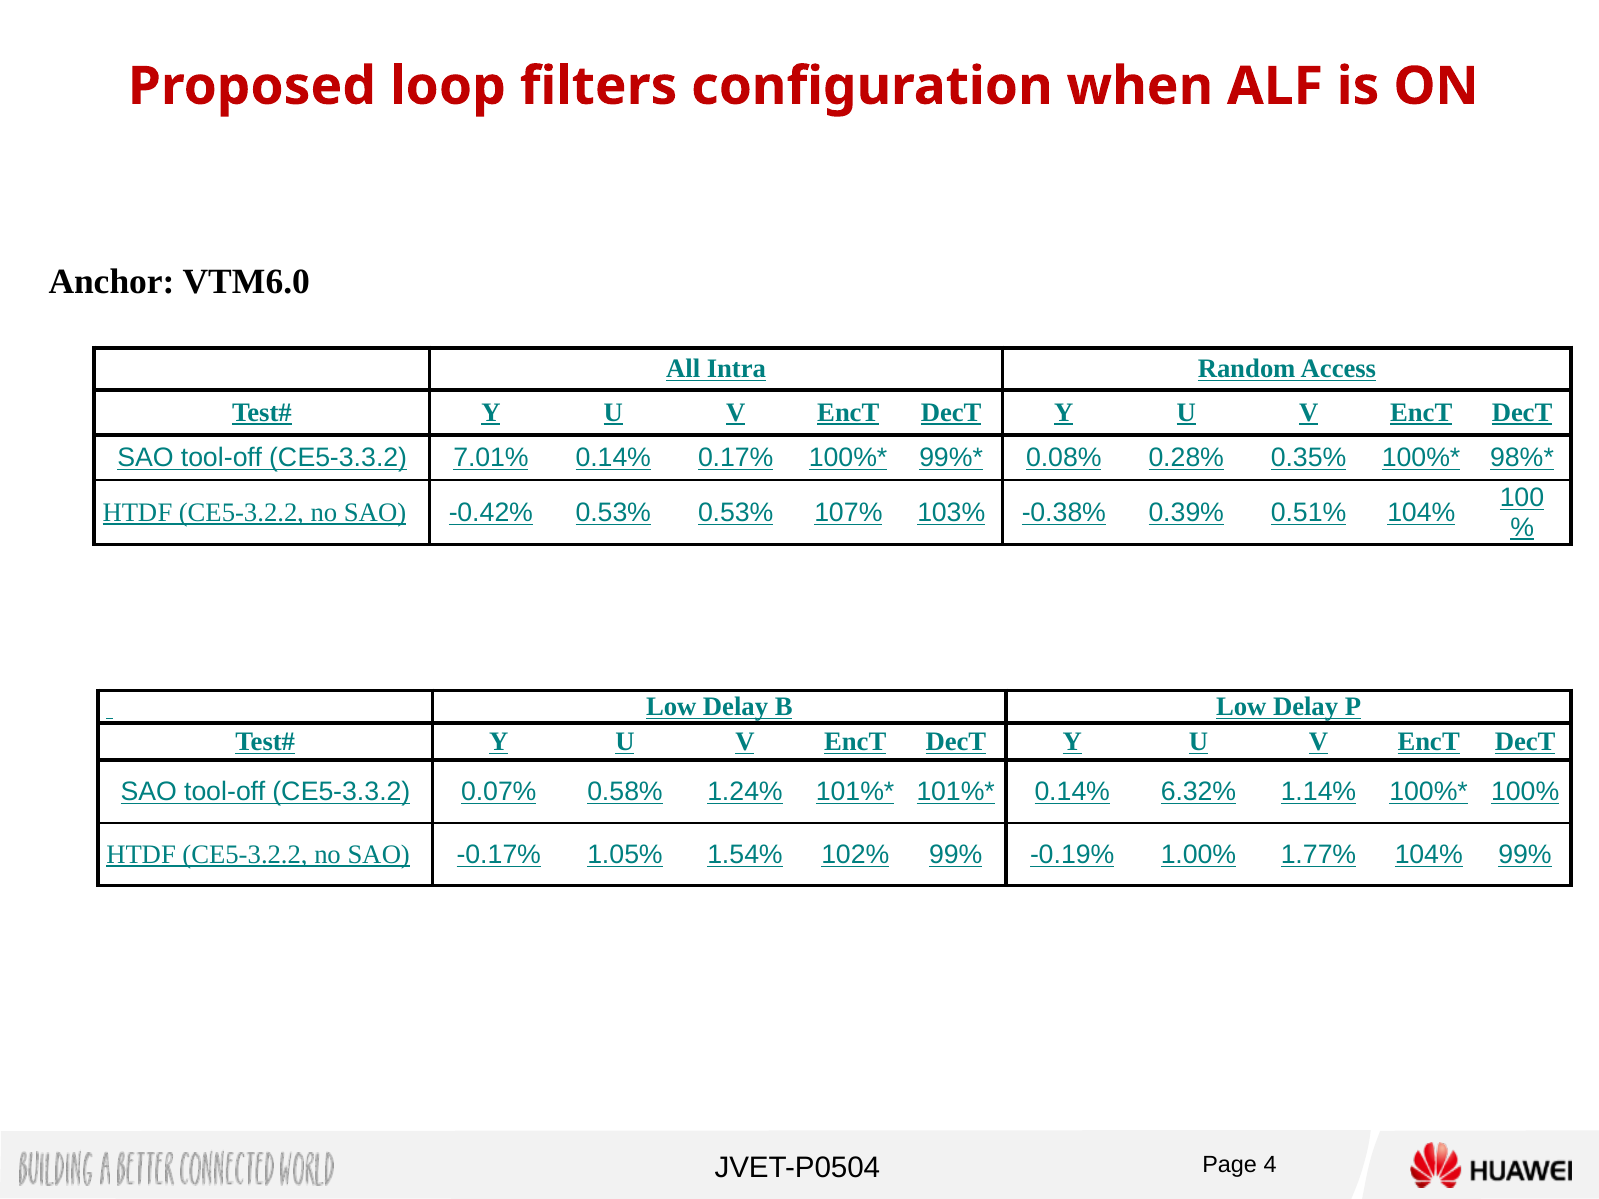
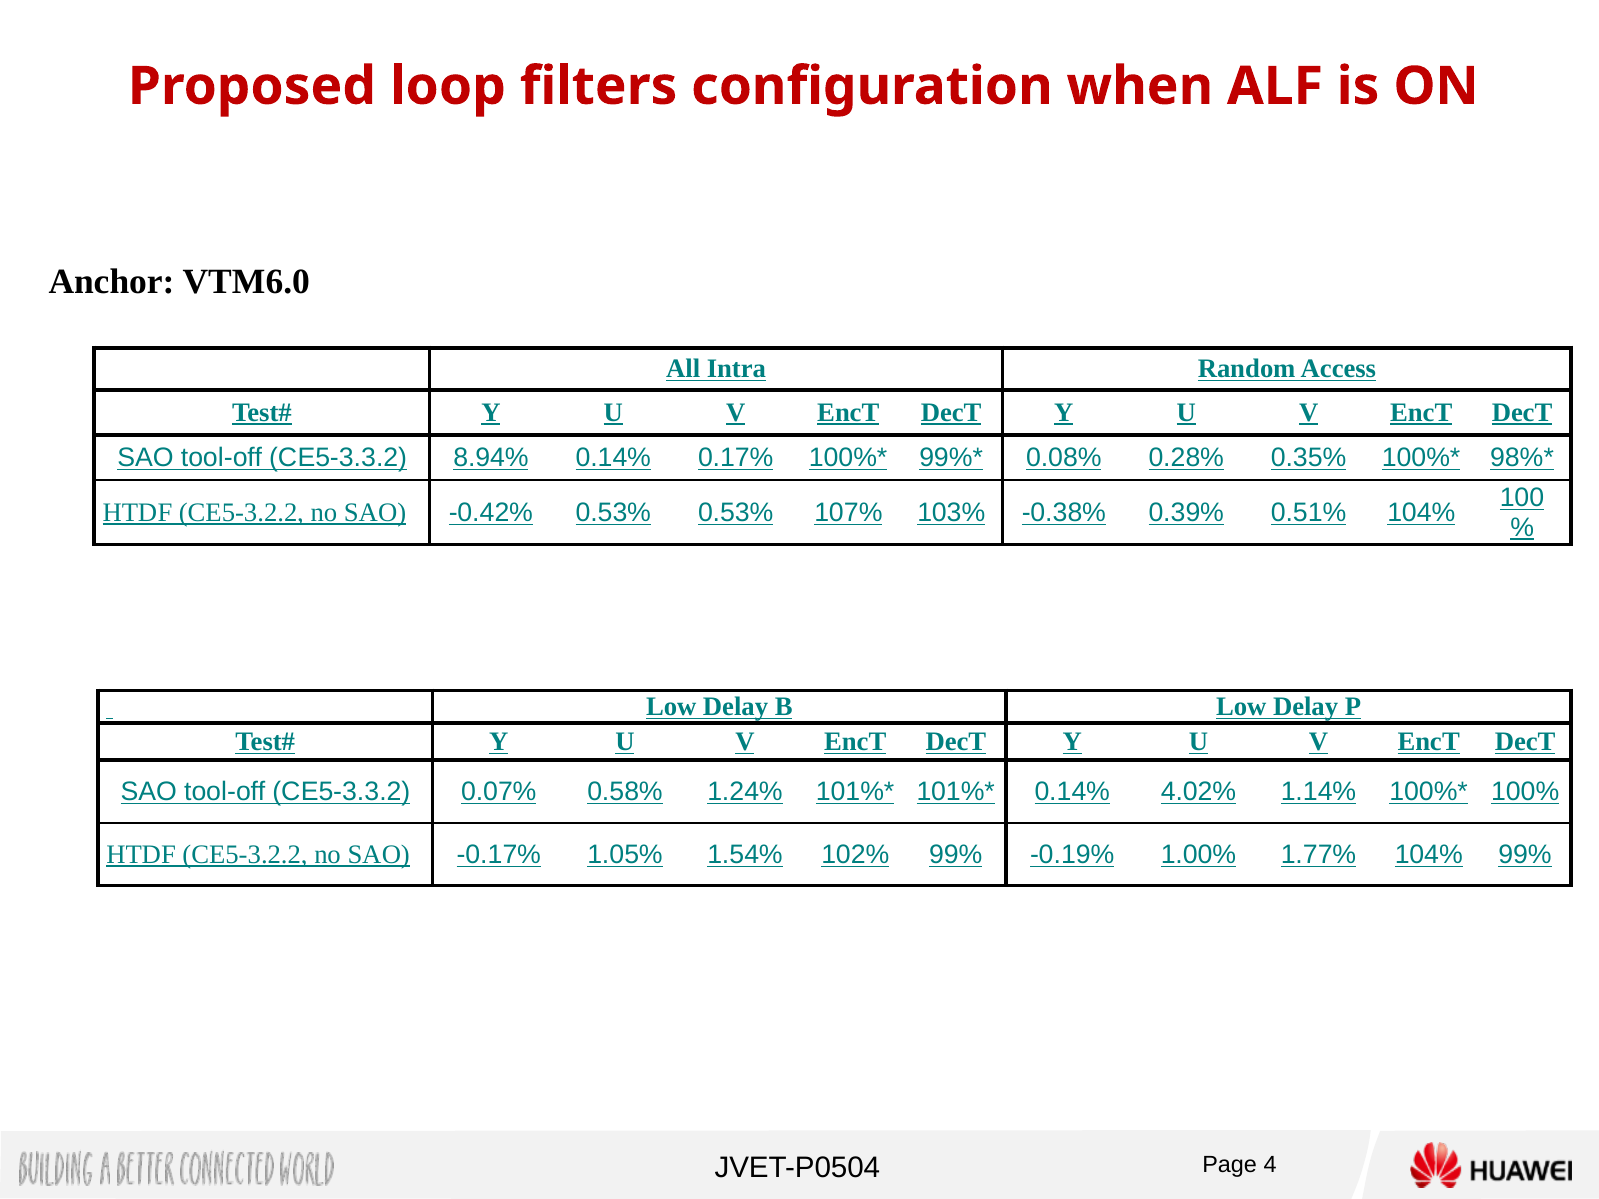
7.01%: 7.01% -> 8.94%
6.32%: 6.32% -> 4.02%
